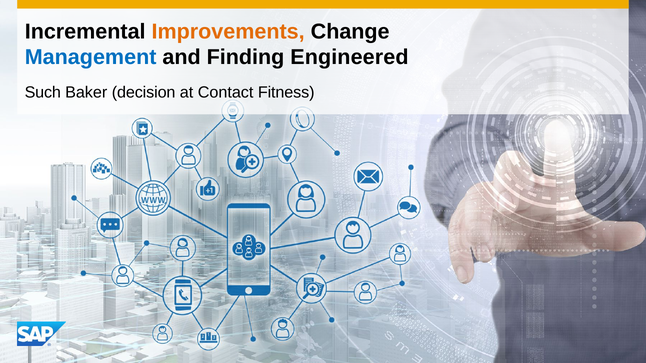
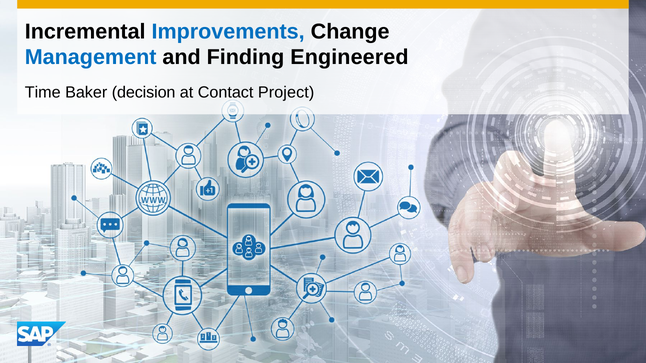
Improvements colour: orange -> blue
Such: Such -> Time
Fitness: Fitness -> Project
